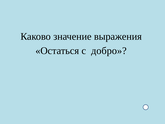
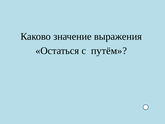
добро: добро -> путём
